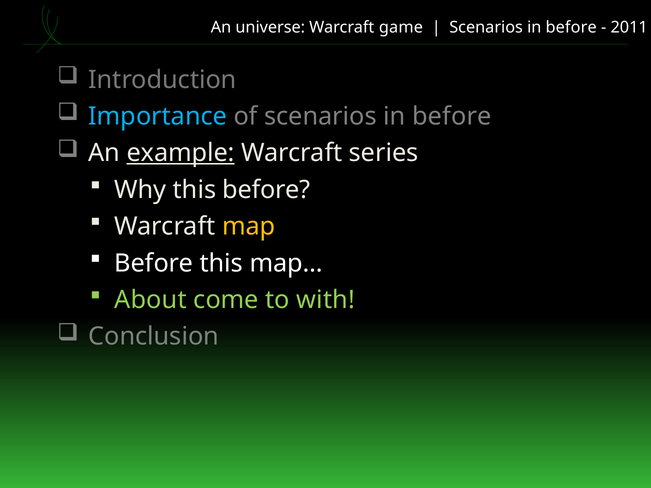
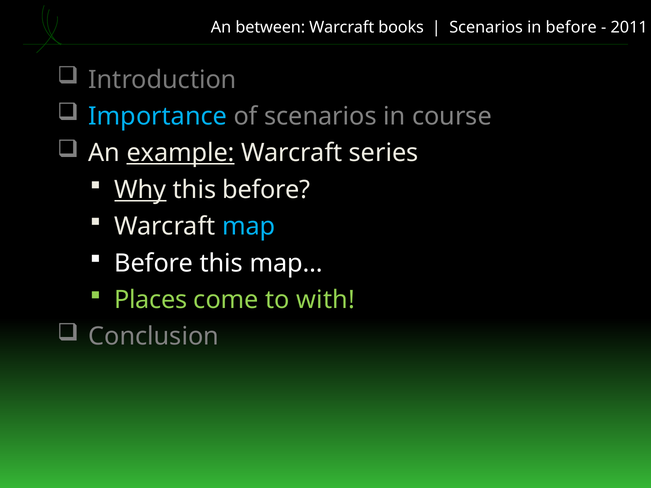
universe: universe -> between
game: game -> books
of scenarios in before: before -> course
Why underline: none -> present
map colour: yellow -> light blue
About: About -> Places
